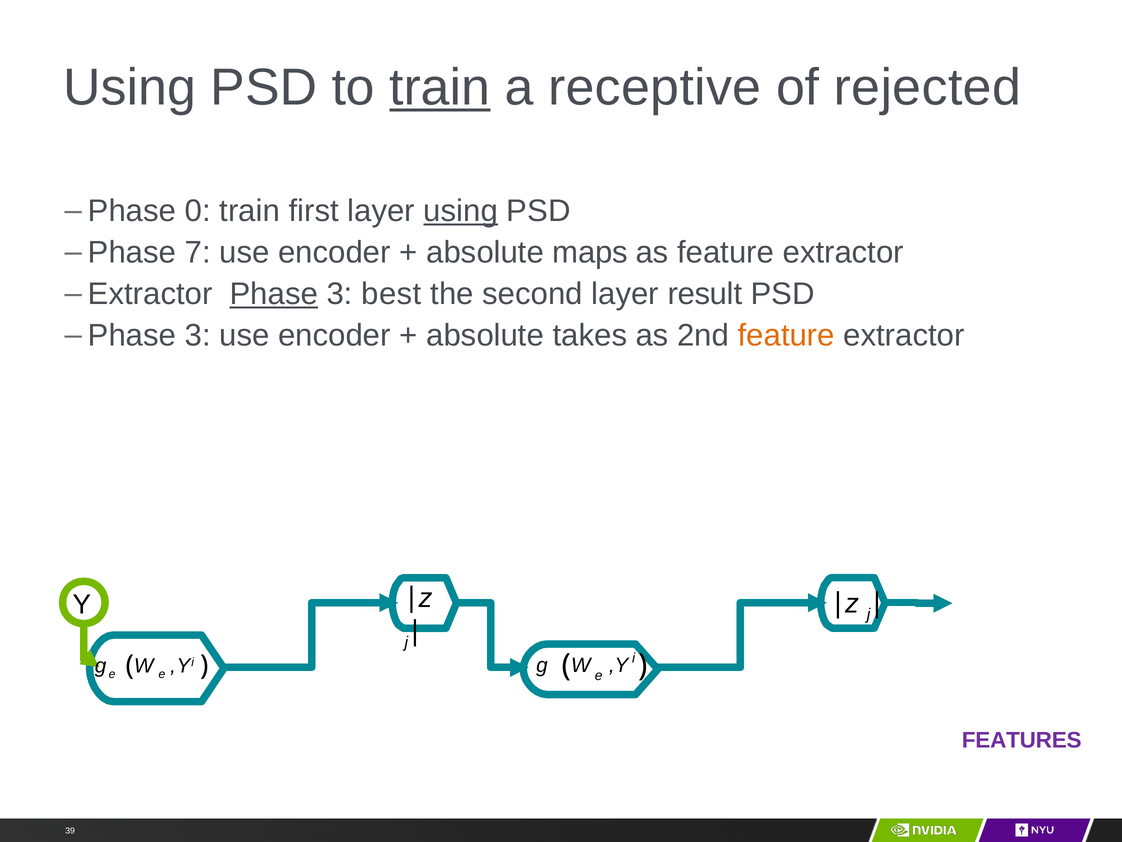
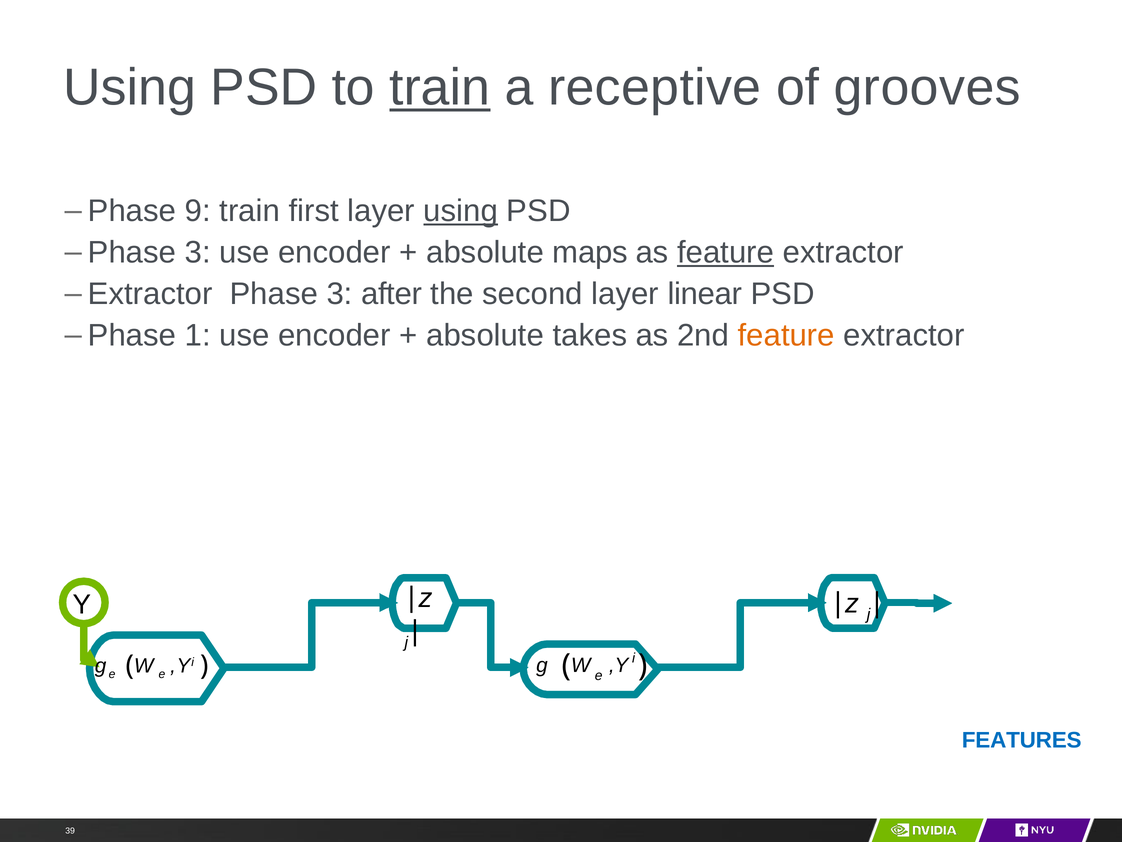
rejected: rejected -> grooves
0: 0 -> 9
7 at (198, 252): 7 -> 3
feature at (726, 252) underline: none -> present
Phase at (274, 294) underline: present -> none
best: best -> after
result: result -> linear
3 at (198, 335): 3 -> 1
FEATURES colour: purple -> blue
